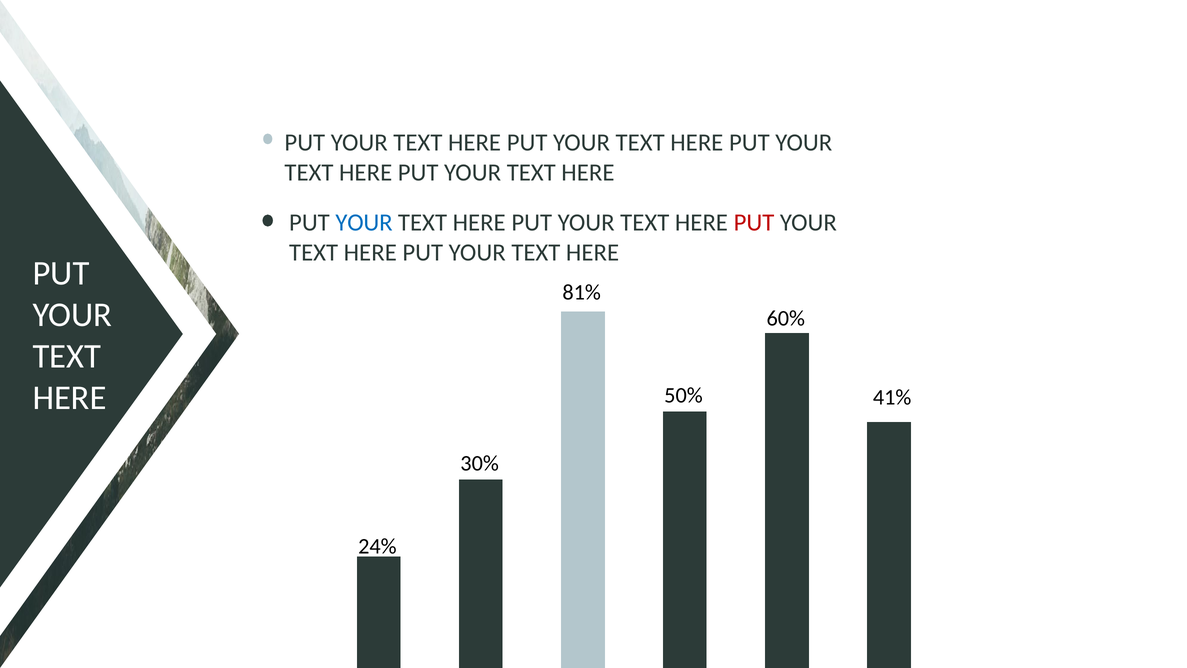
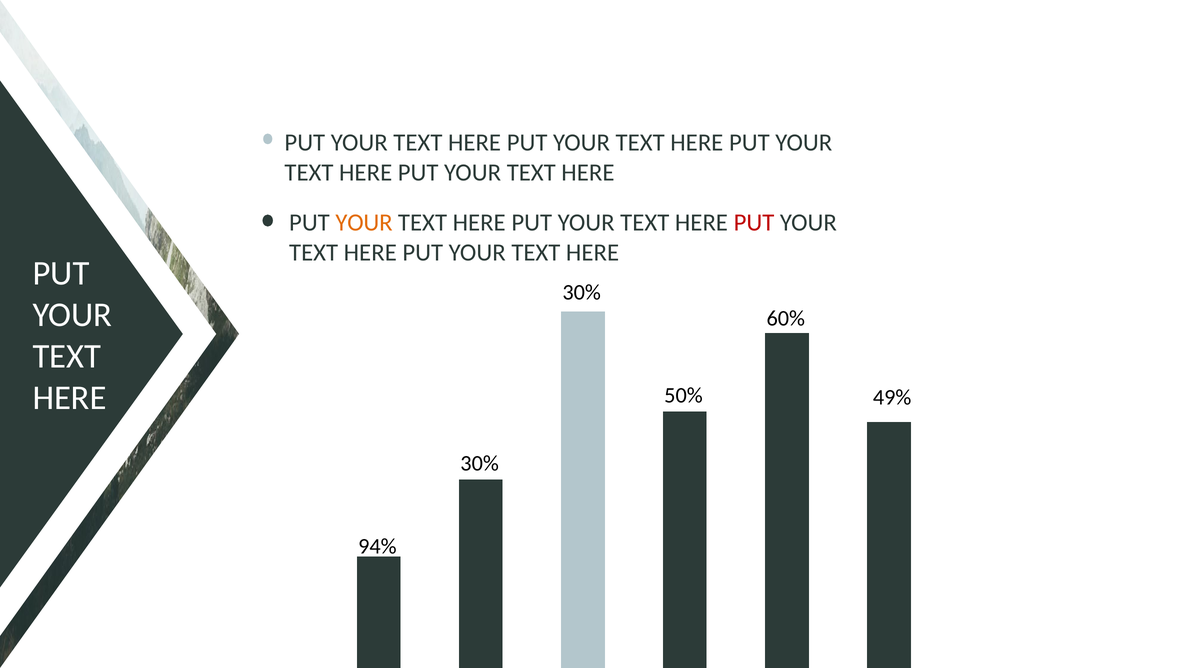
YOUR at (364, 223) colour: blue -> orange
81% at (582, 292): 81% -> 30%
41%: 41% -> 49%
24%: 24% -> 94%
